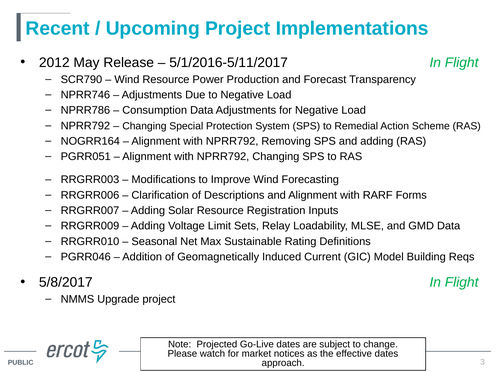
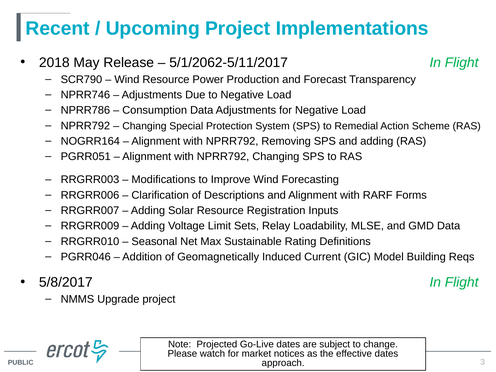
2012: 2012 -> 2018
5/1/2016-5/11/2017: 5/1/2016-5/11/2017 -> 5/1/2062-5/11/2017
